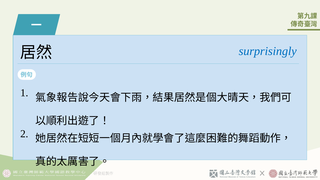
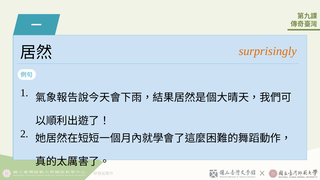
surprisingly colour: blue -> orange
